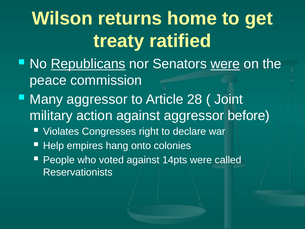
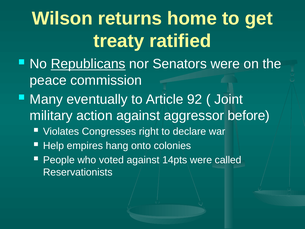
were at (225, 64) underline: present -> none
Many aggressor: aggressor -> eventually
28: 28 -> 92
